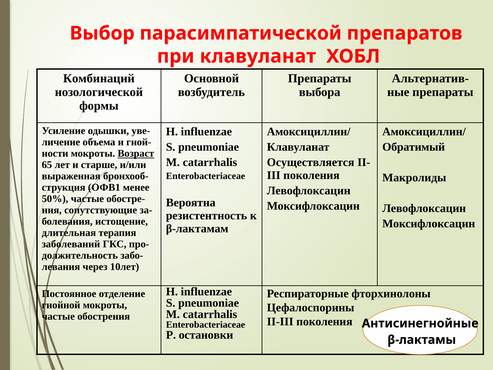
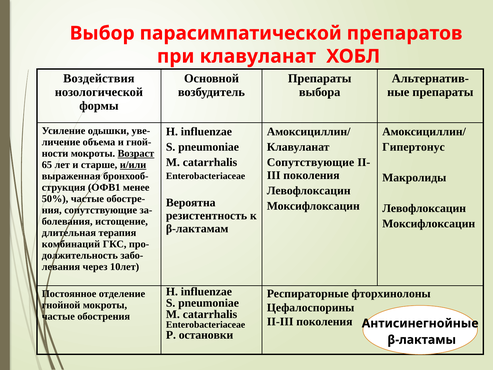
Комбинаций: Комбинаций -> Воздействия
Обратимый: Обратимый -> Гипертонус
Осуществляется at (311, 162): Осуществляется -> Сопутствующие
и/или underline: none -> present
заболеваний: заболеваний -> комбинаций
